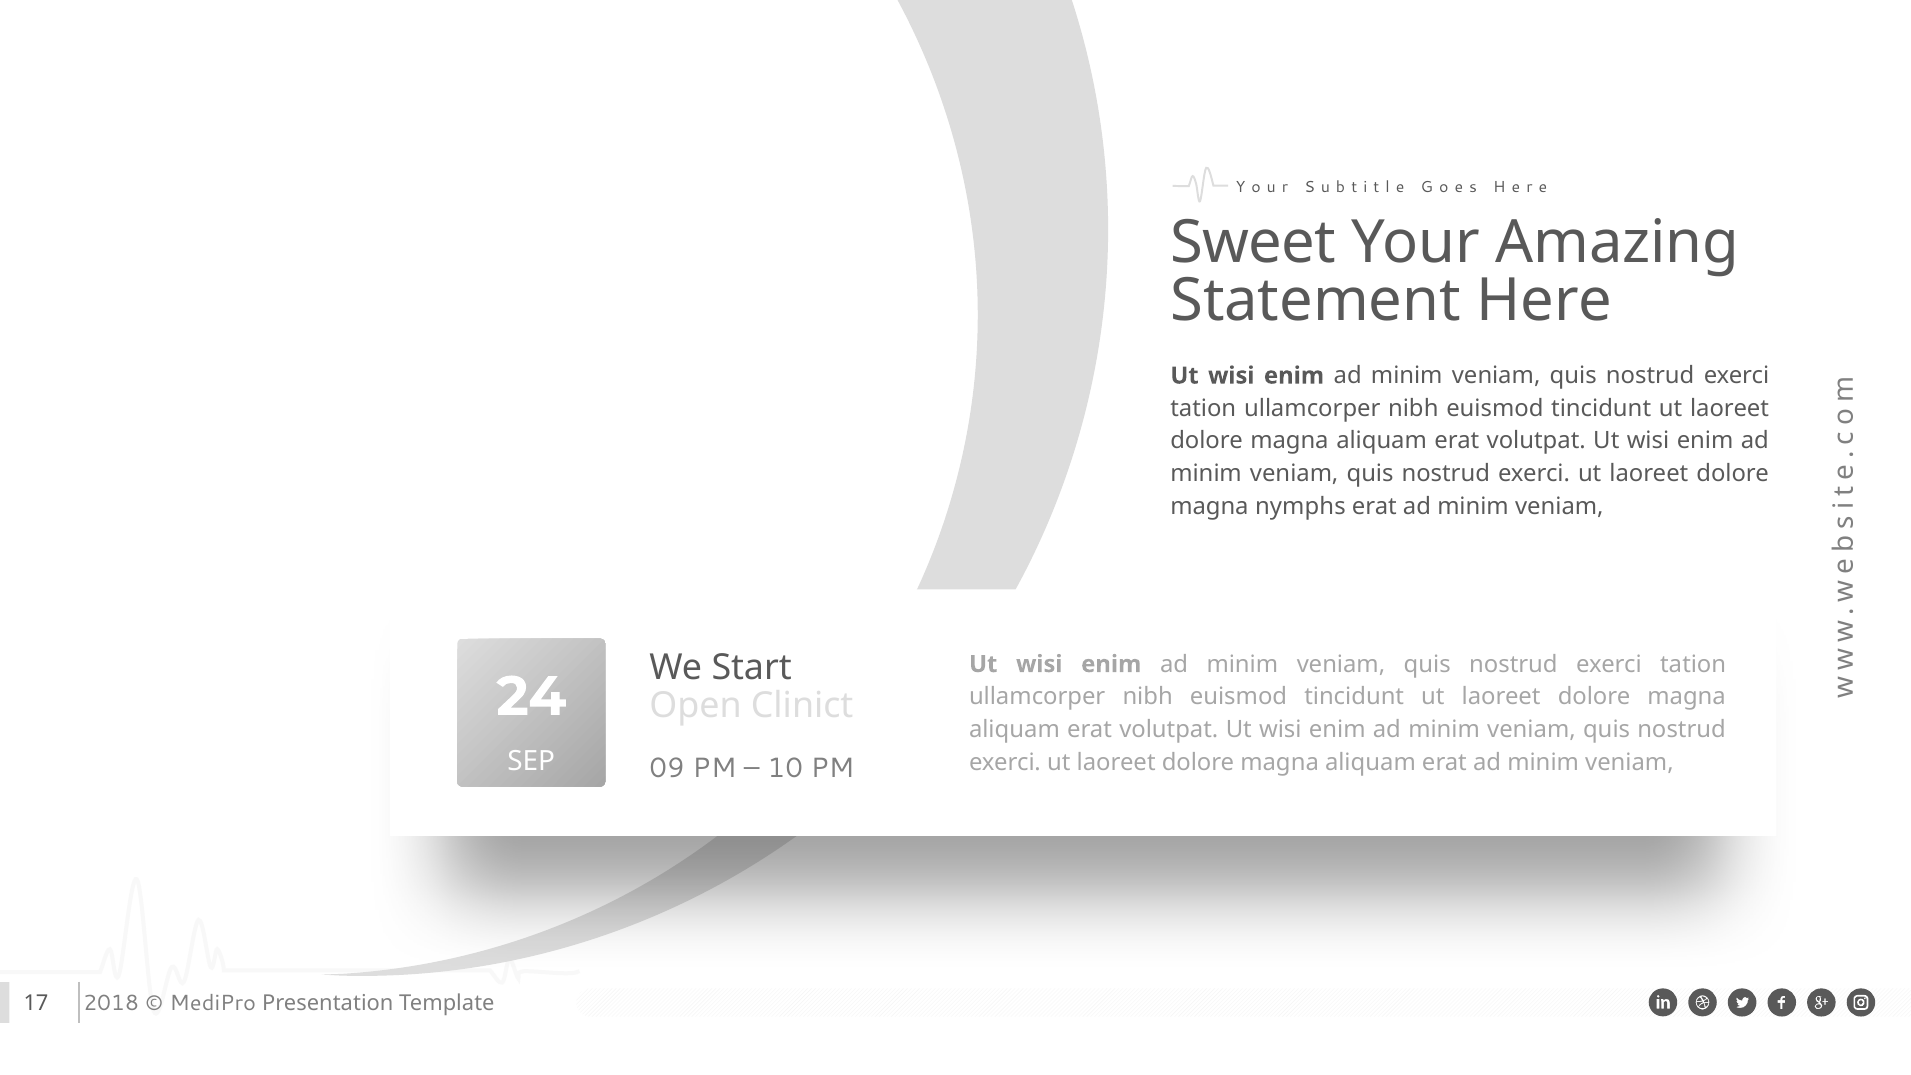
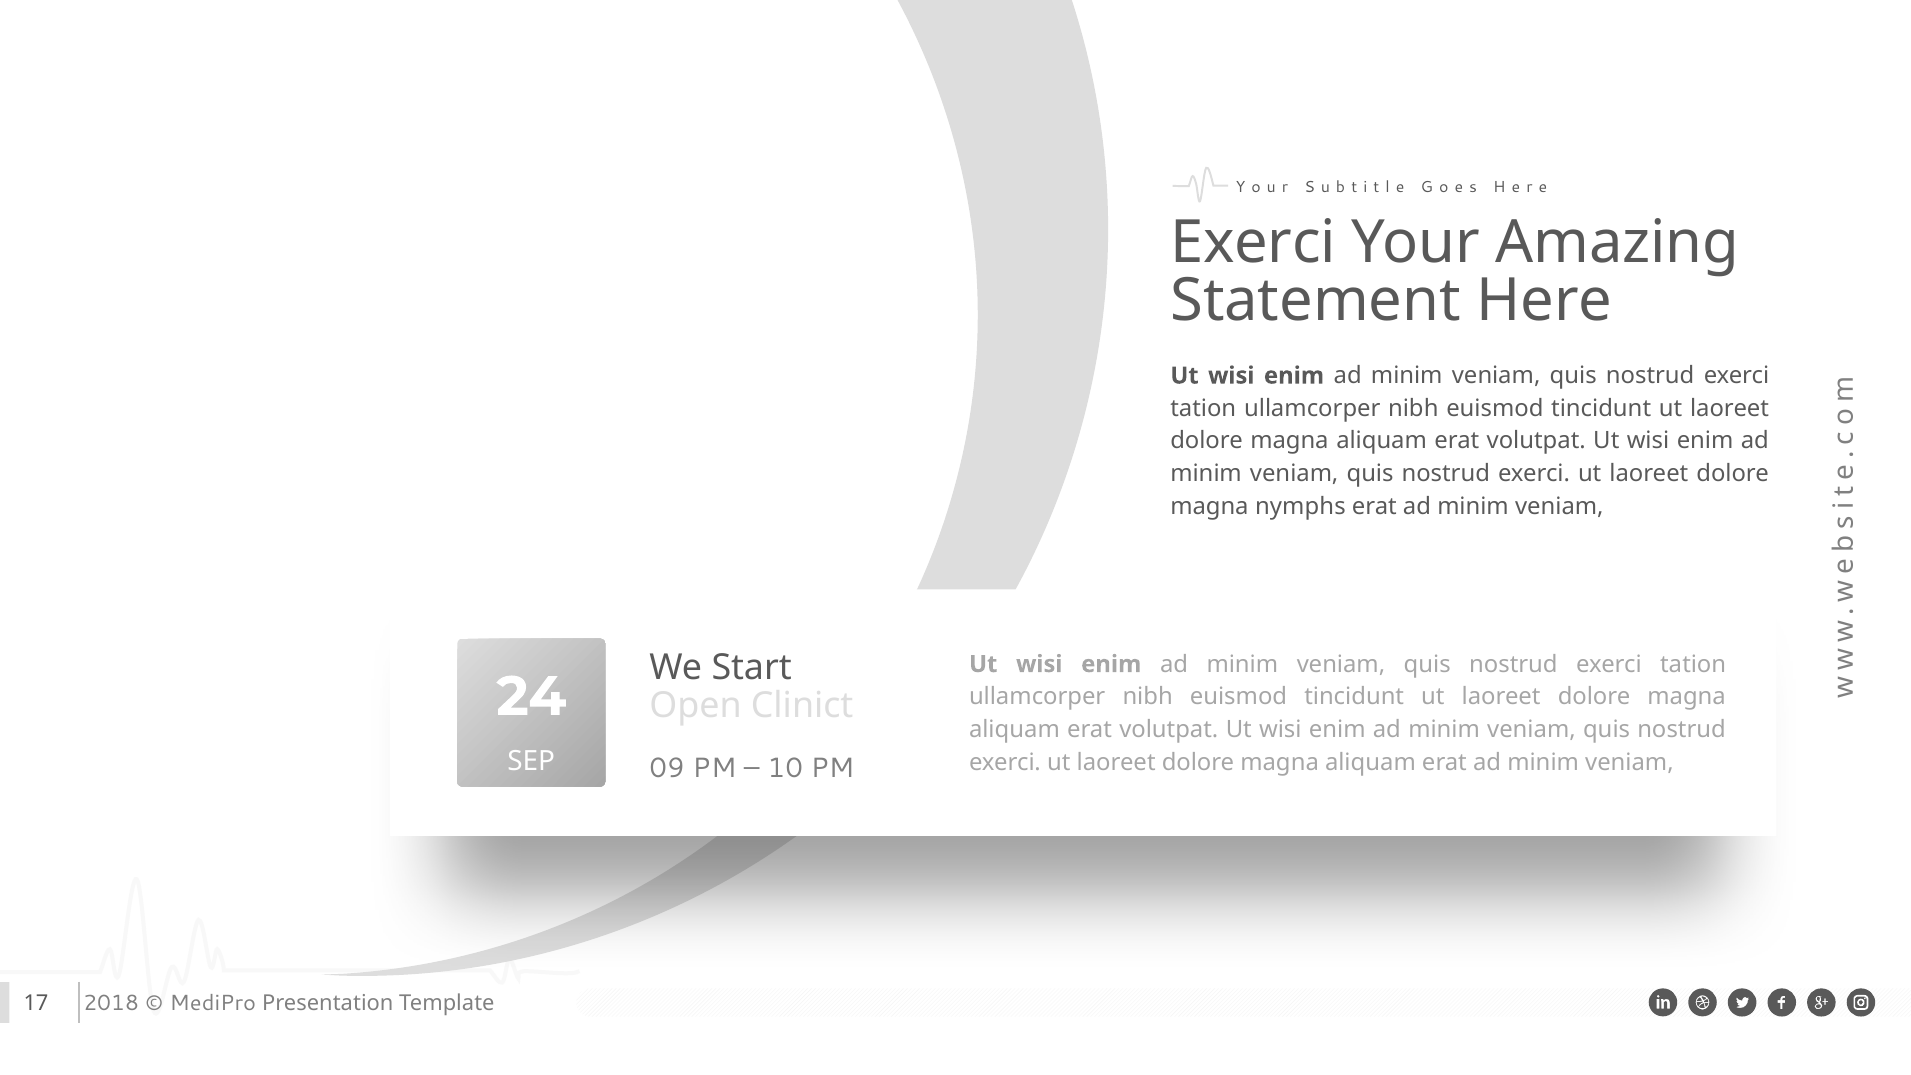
Sweet at (1253, 243): Sweet -> Exerci
